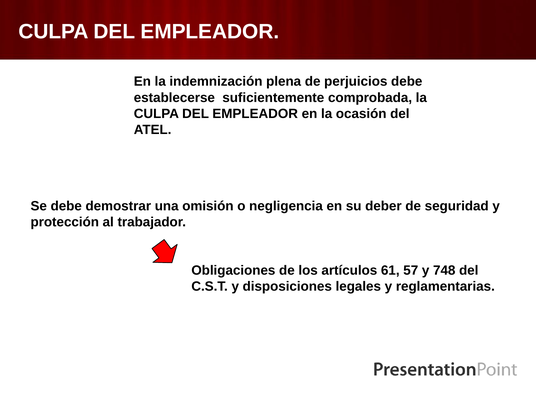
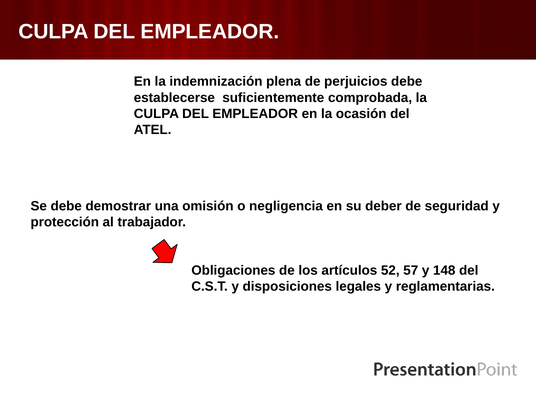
61: 61 -> 52
748: 748 -> 148
